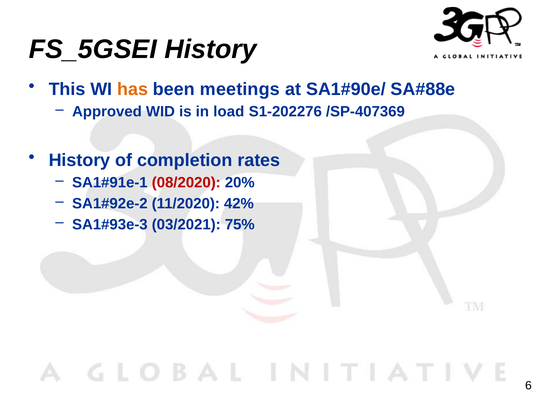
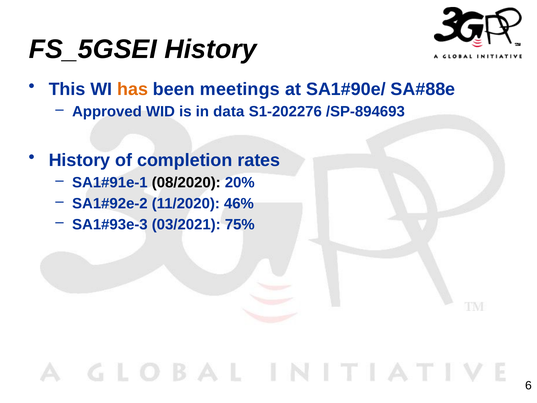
load: load -> data
/SP-407369: /SP-407369 -> /SP-894693
08/2020 colour: red -> black
42%: 42% -> 46%
